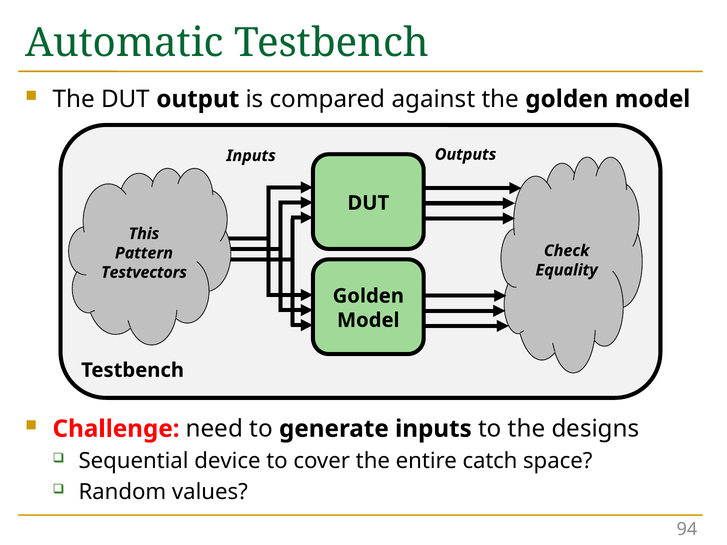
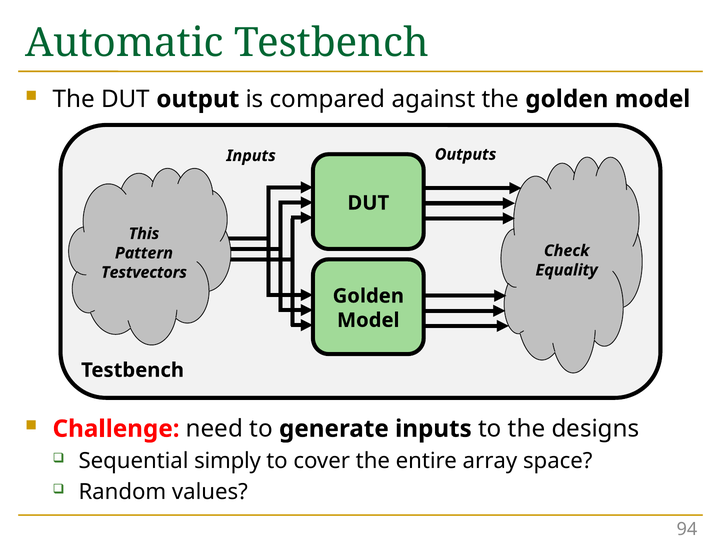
device: device -> simply
catch: catch -> array
